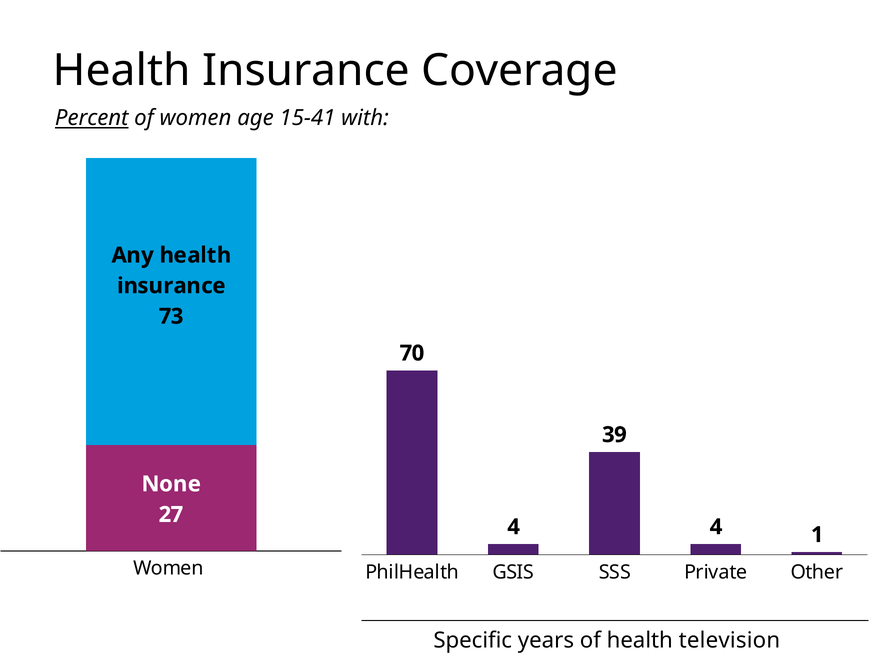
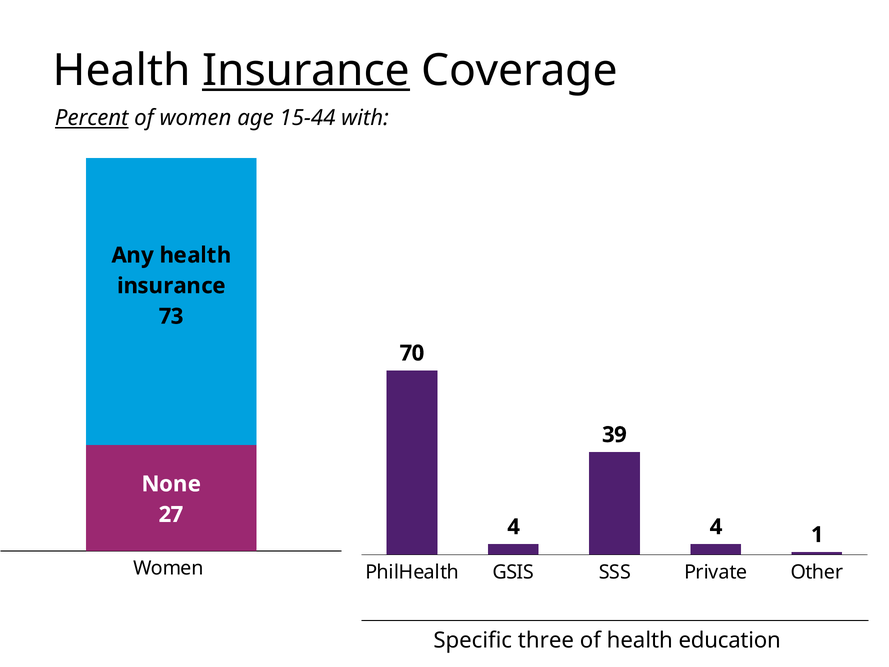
Insurance at (306, 71) underline: none -> present
15-41: 15-41 -> 15-44
years: years -> three
television: television -> education
